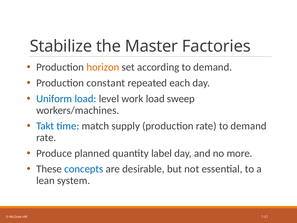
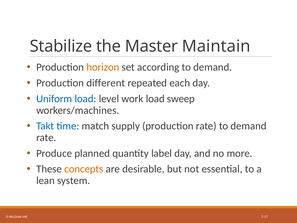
Factories: Factories -> Maintain
constant: constant -> different
concepts colour: blue -> orange
